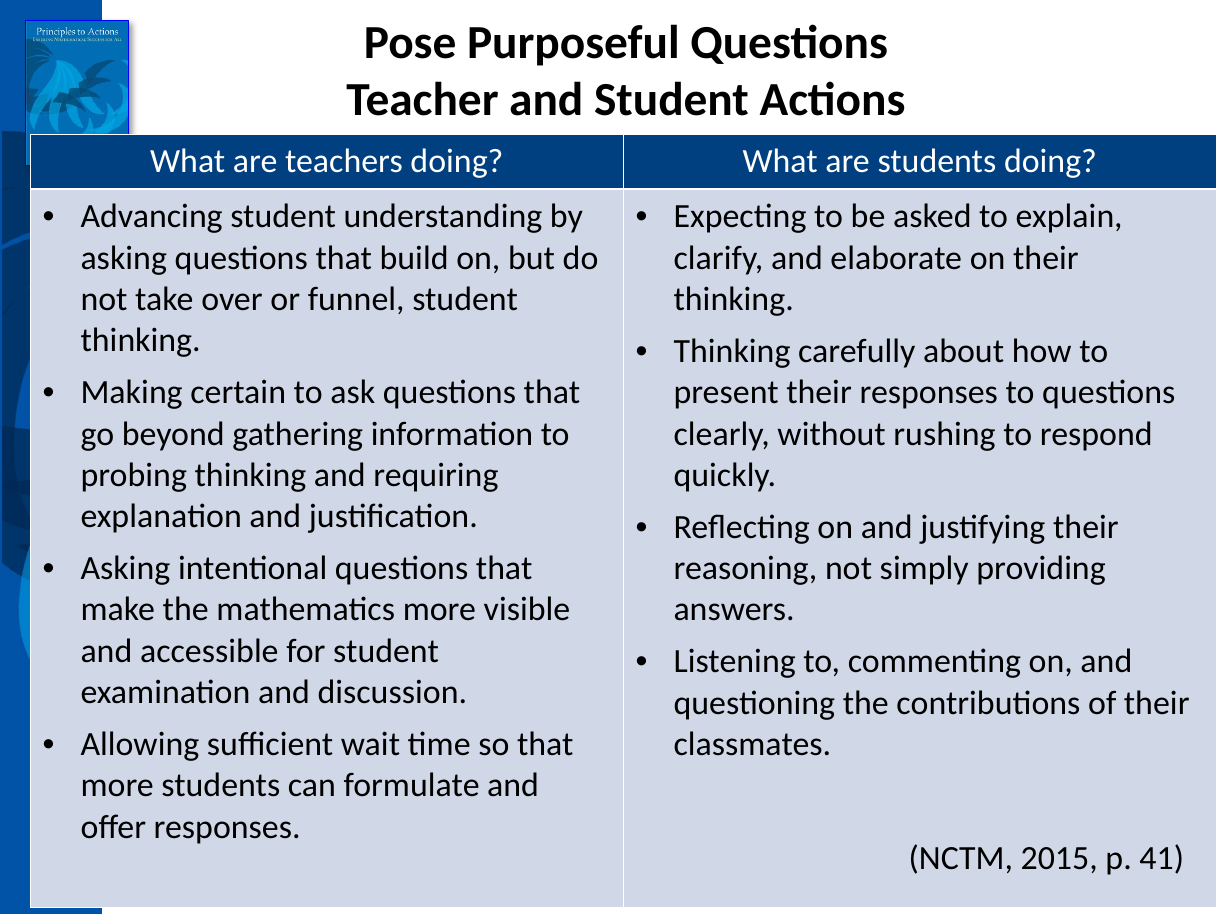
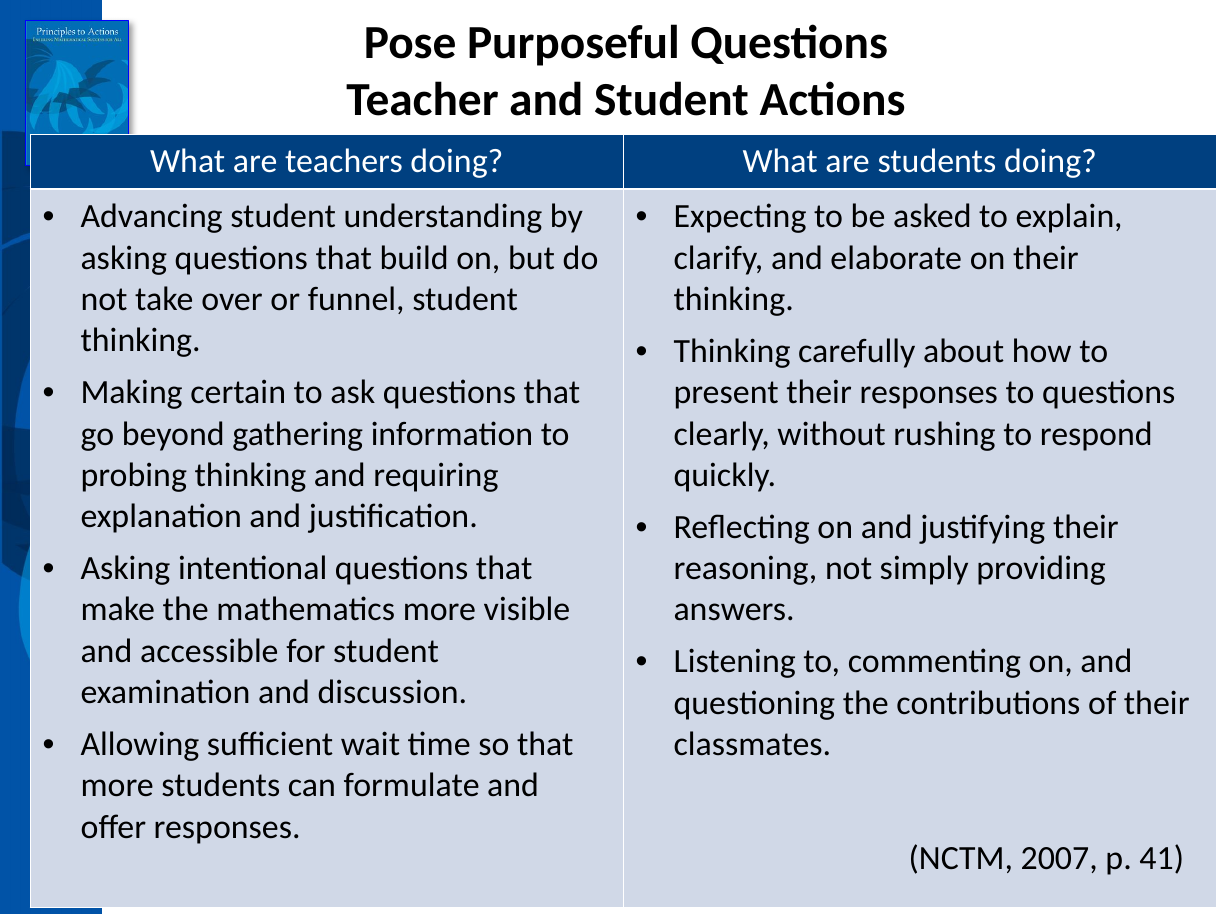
2015: 2015 -> 2007
